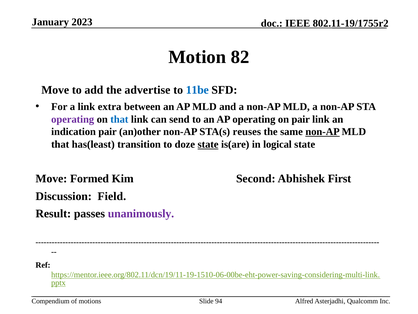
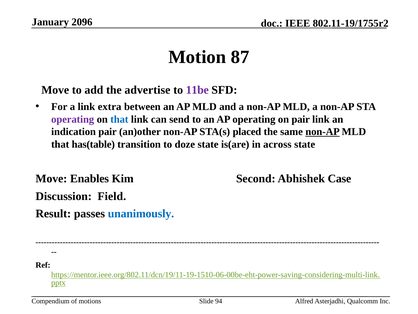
2023: 2023 -> 2096
82: 82 -> 87
11be colour: blue -> purple
reuses: reuses -> placed
has(least: has(least -> has(table
state at (208, 144) underline: present -> none
logical: logical -> across
Formed: Formed -> Enables
First: First -> Case
unanimously colour: purple -> blue
